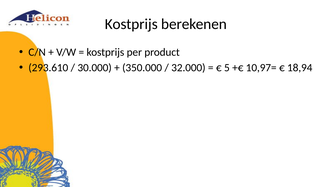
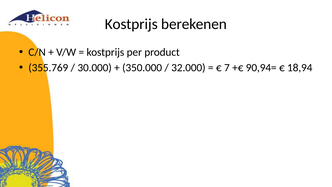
293.610: 293.610 -> 355.769
5: 5 -> 7
10,97=: 10,97= -> 90,94=
